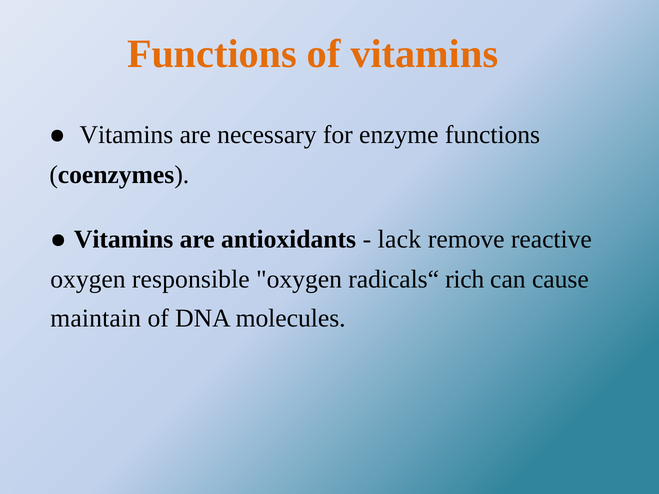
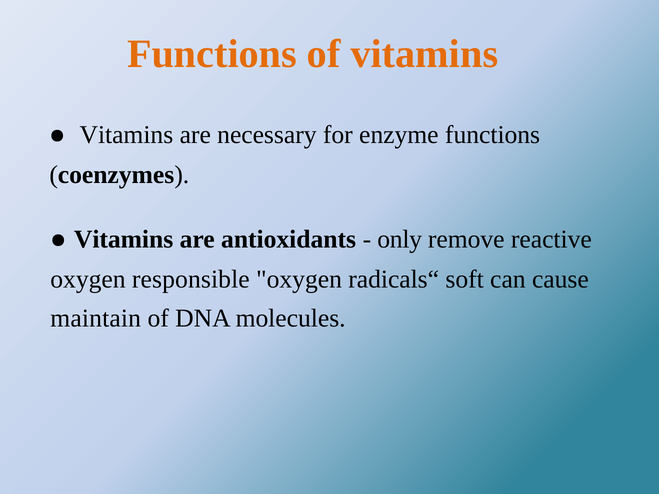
lack: lack -> only
rich: rich -> soft
